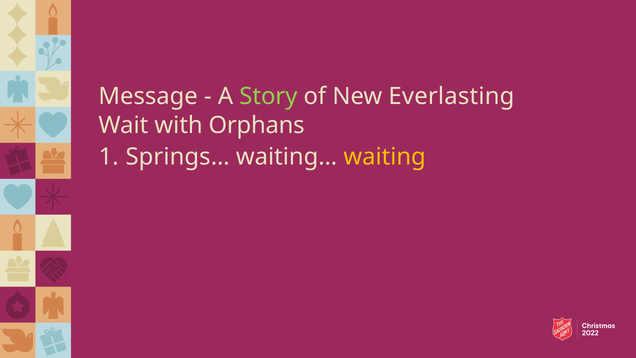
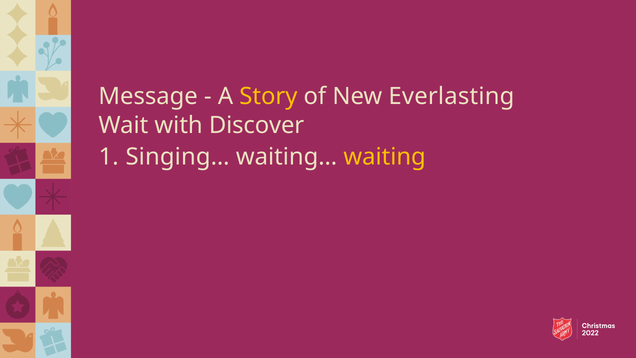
Story colour: light green -> yellow
Orphans: Orphans -> Discover
Springs…: Springs… -> Singing…
